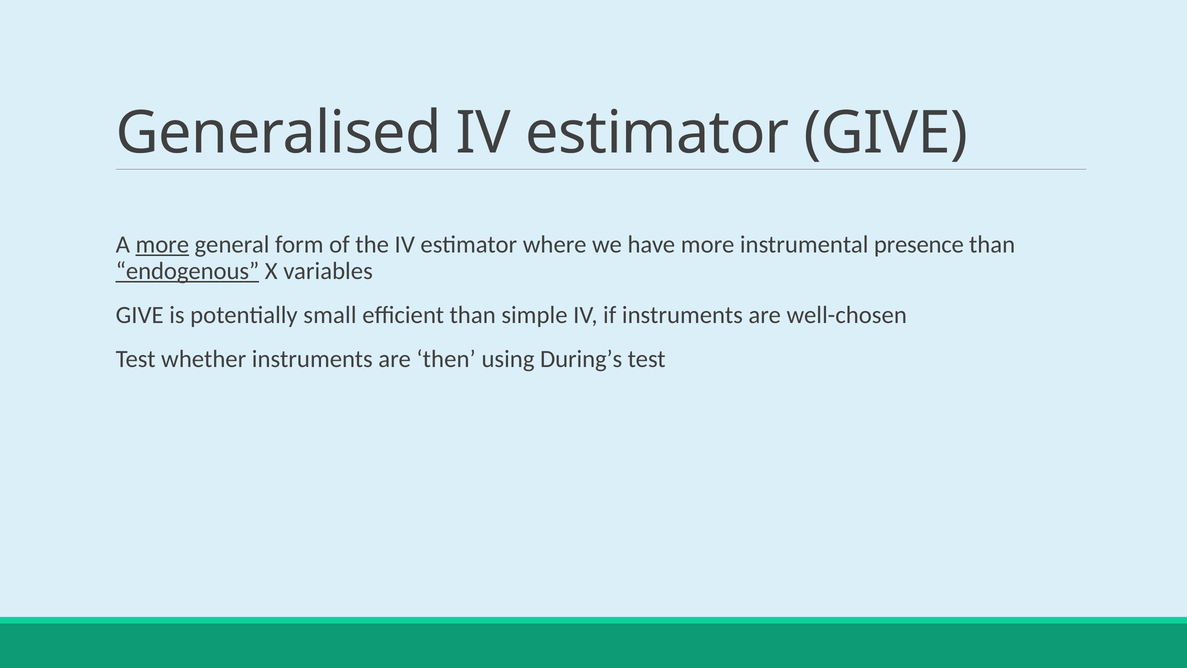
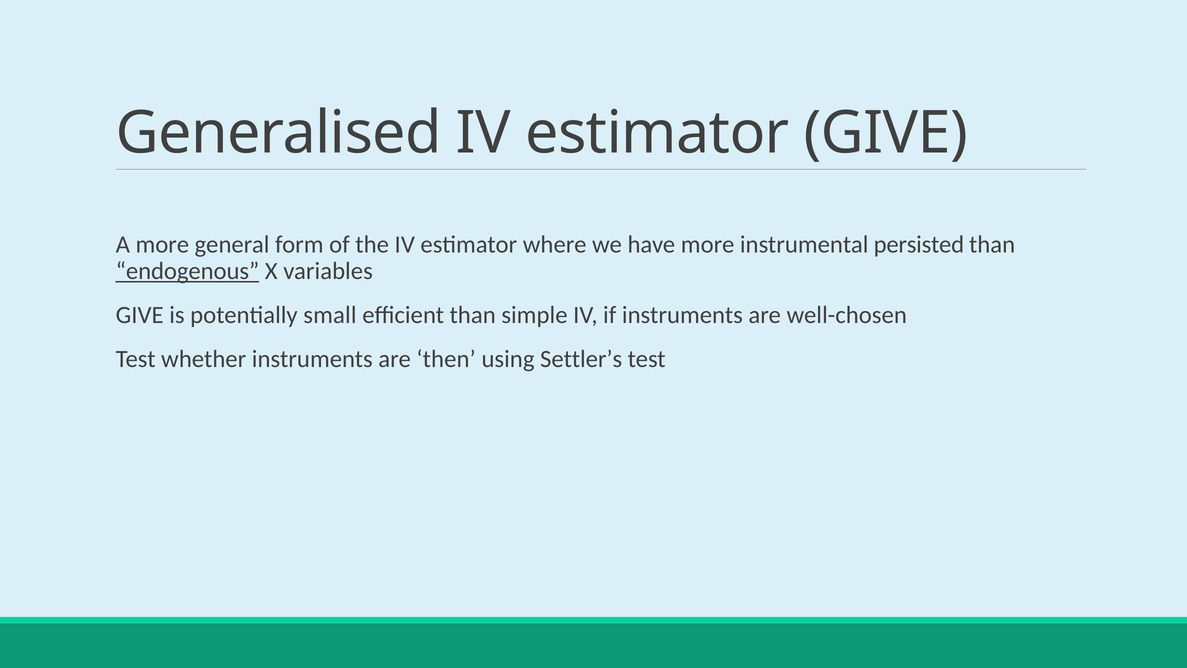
more at (162, 244) underline: present -> none
presence: presence -> persisted
During’s: During’s -> Settler’s
